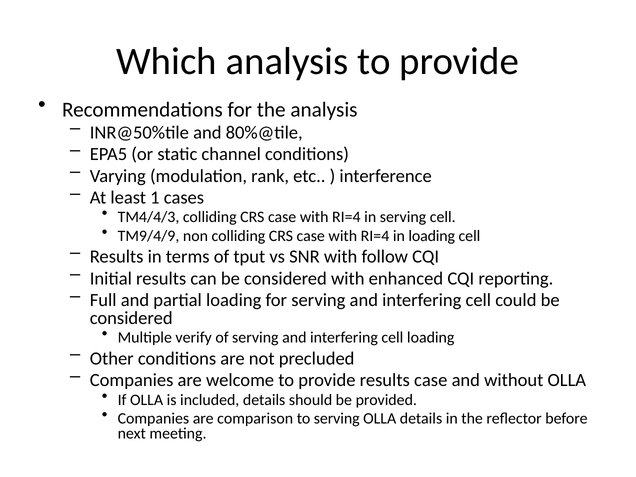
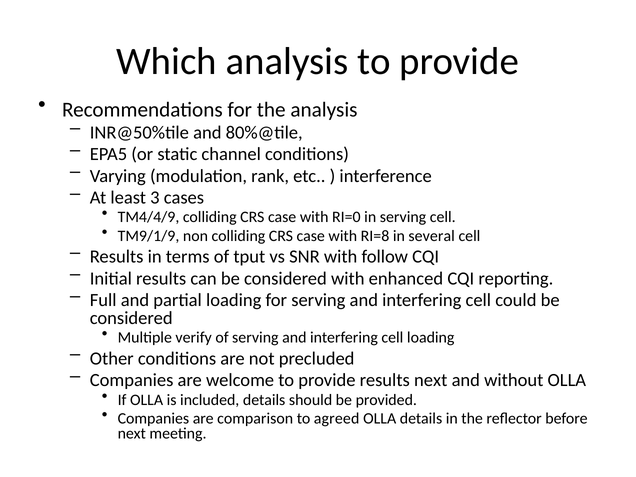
1: 1 -> 3
TM4/4/3: TM4/4/3 -> TM4/4/9
RI=4 at (346, 217): RI=4 -> RI=0
TM9/4/9: TM9/4/9 -> TM9/1/9
RI=4 at (375, 236): RI=4 -> RI=8
in loading: loading -> several
results case: case -> next
to serving: serving -> agreed
